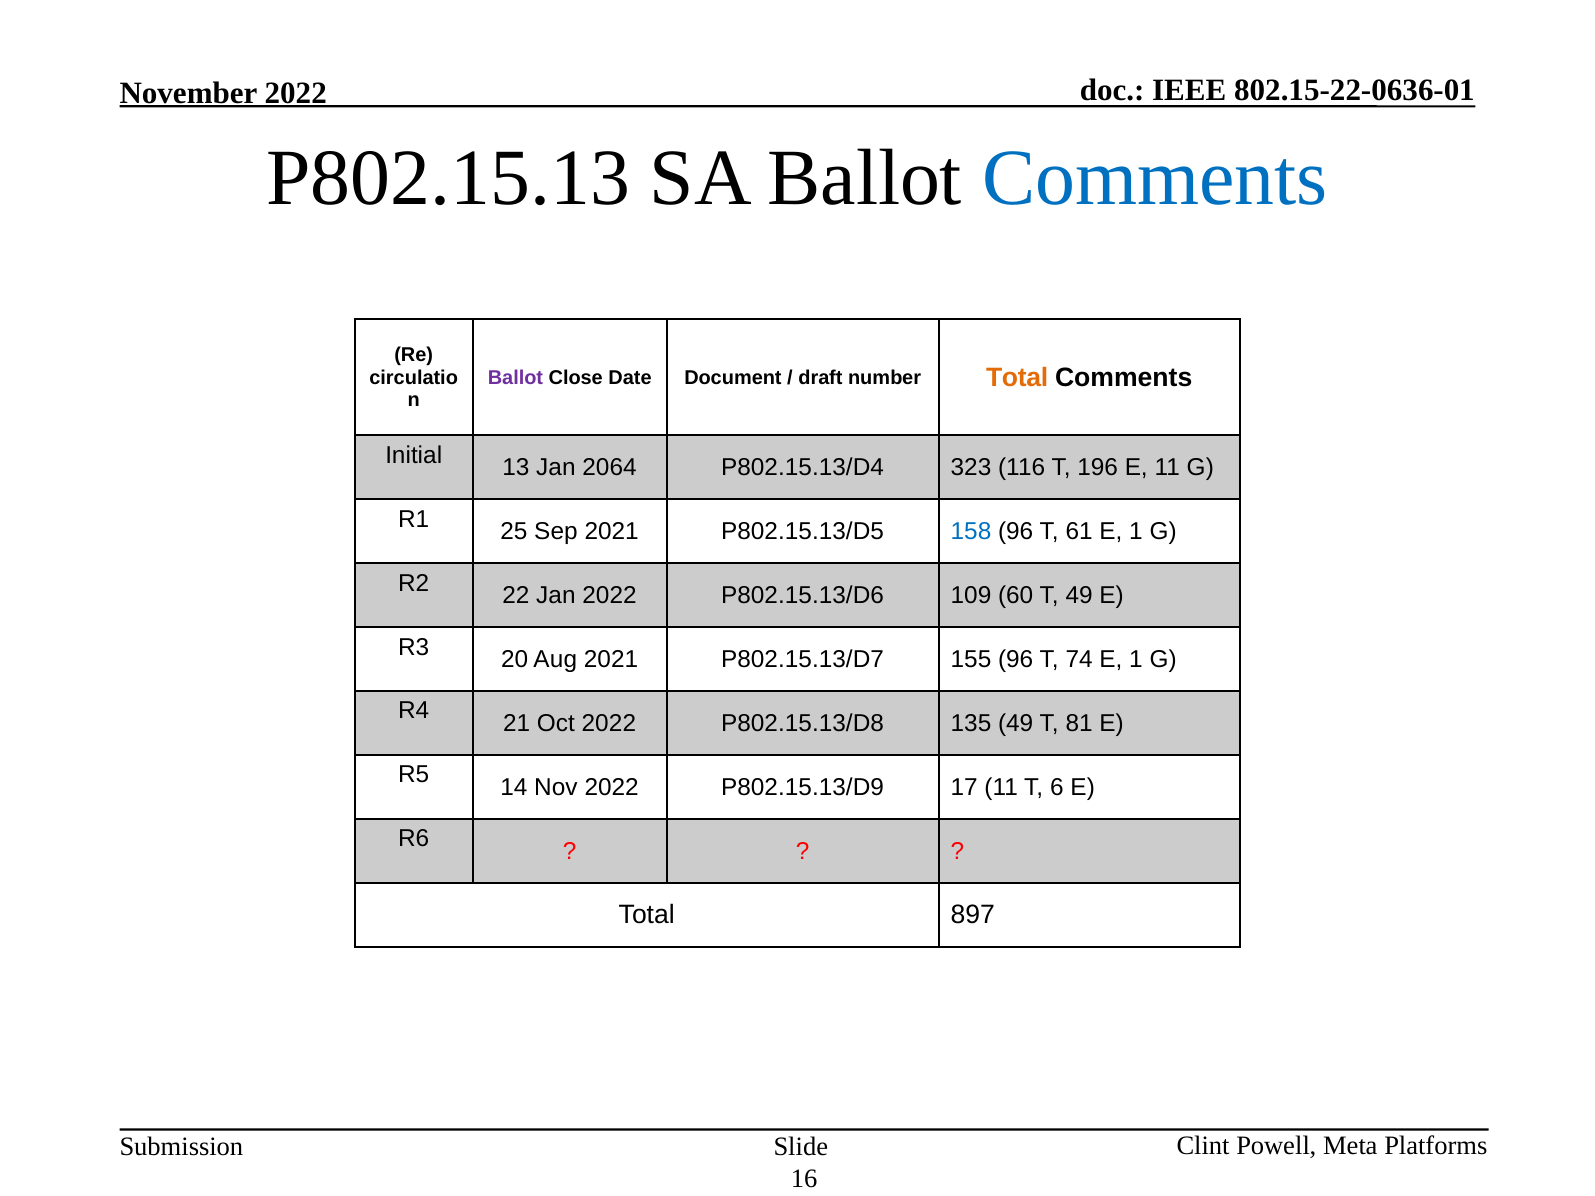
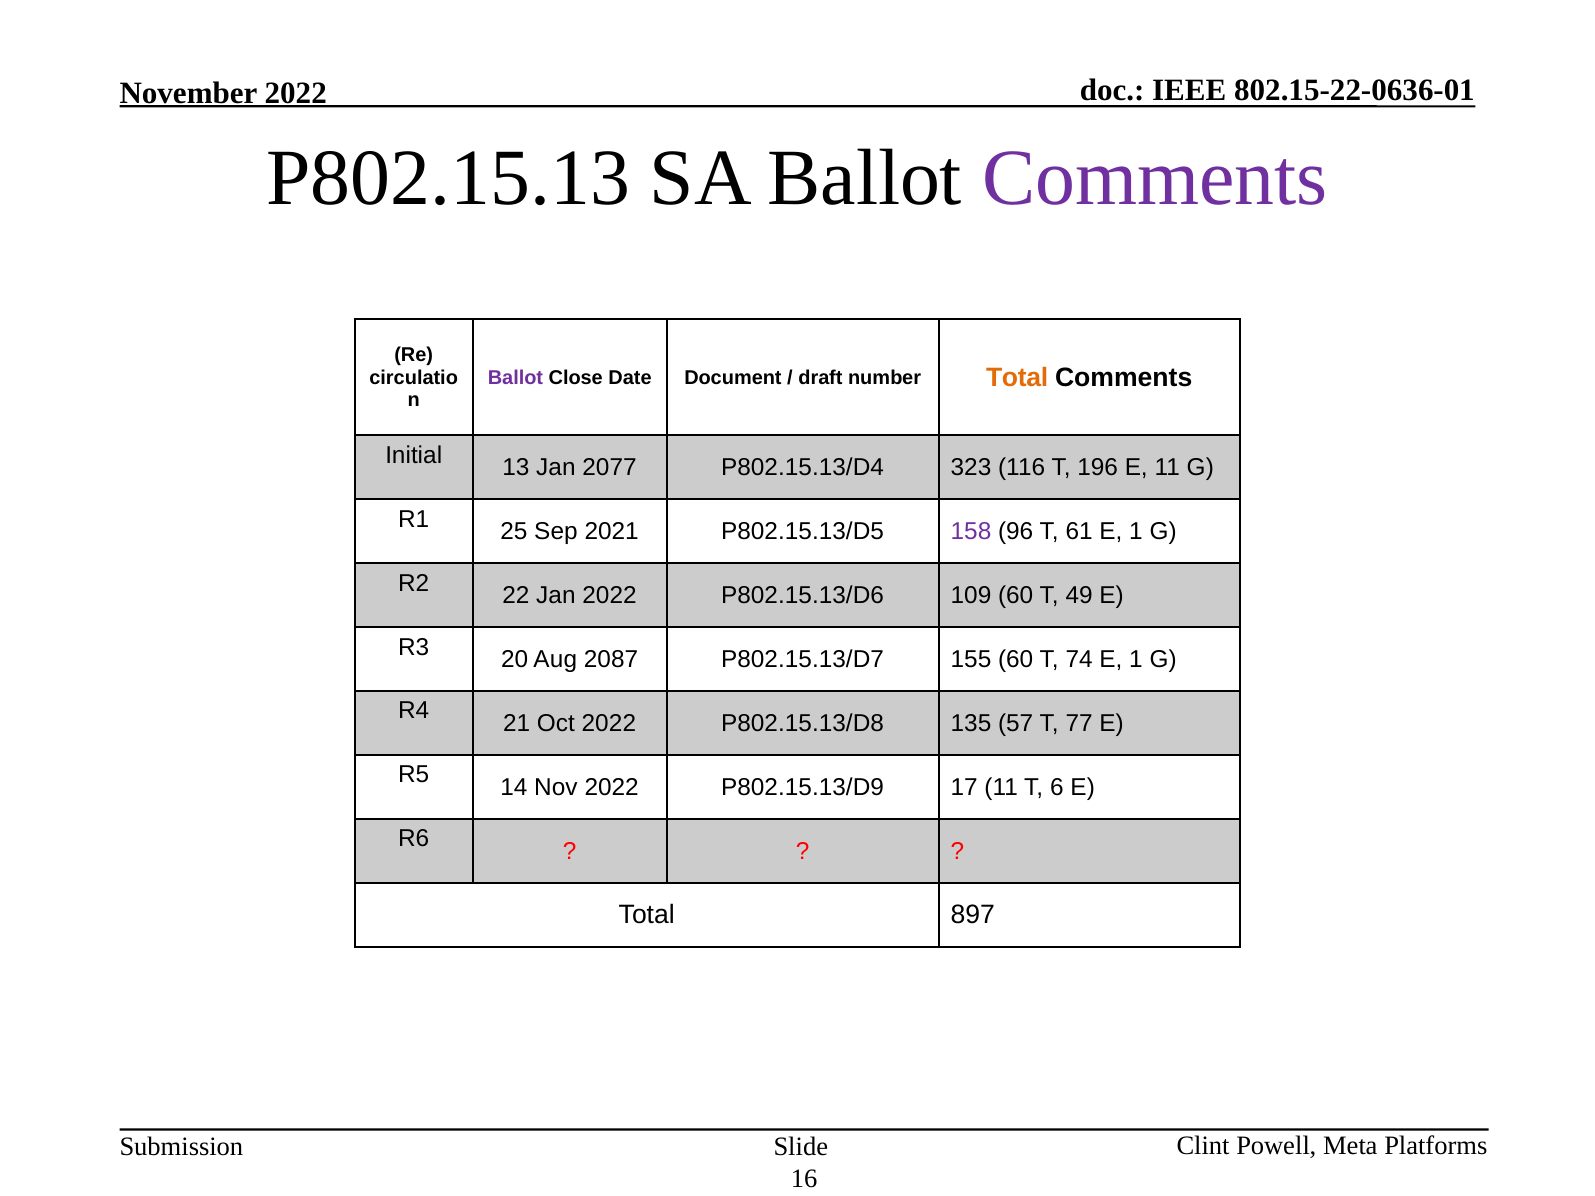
Comments at (1155, 178) colour: blue -> purple
2064: 2064 -> 2077
158 colour: blue -> purple
Aug 2021: 2021 -> 2087
155 96: 96 -> 60
135 49: 49 -> 57
81: 81 -> 77
